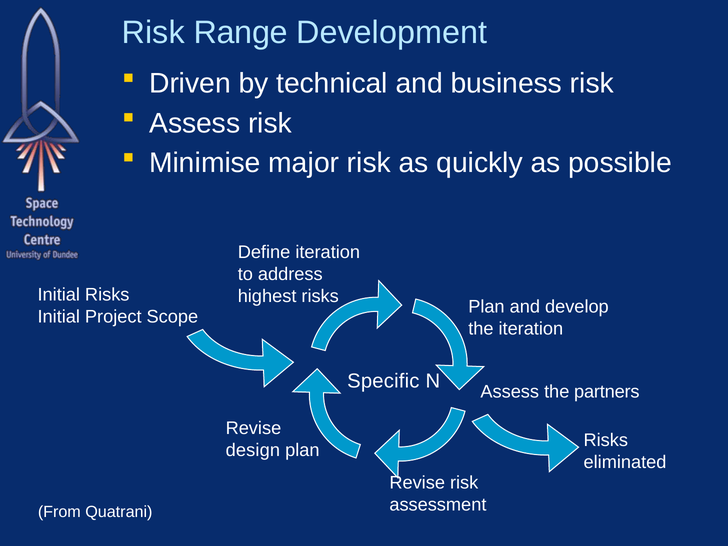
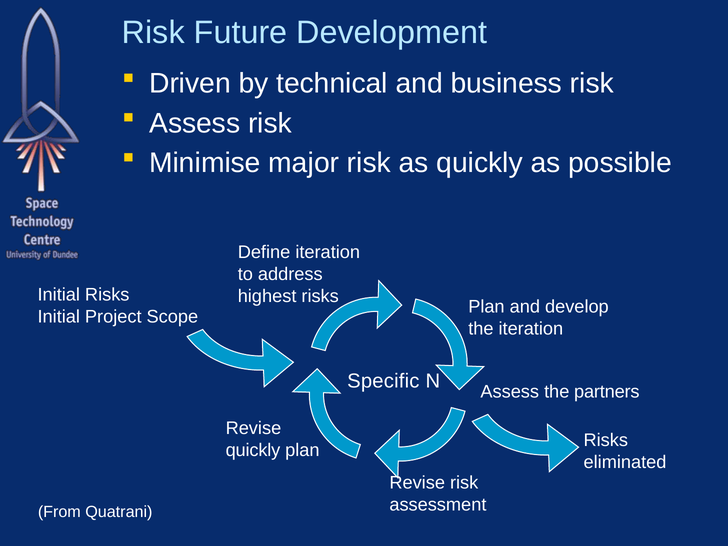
Range: Range -> Future
design at (253, 450): design -> quickly
